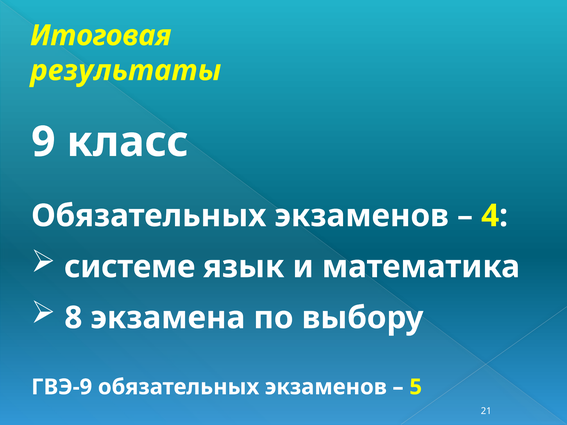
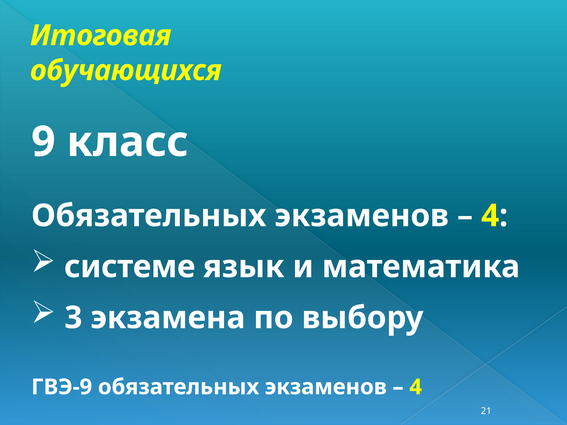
результаты: результаты -> обучающихся
8: 8 -> 3
5 at (416, 387): 5 -> 4
